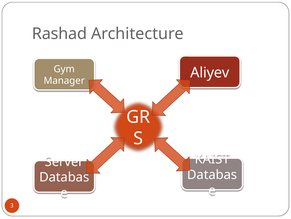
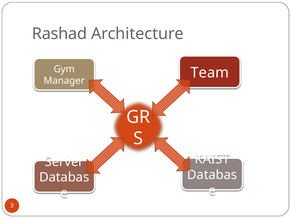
Aliyev: Aliyev -> Team
